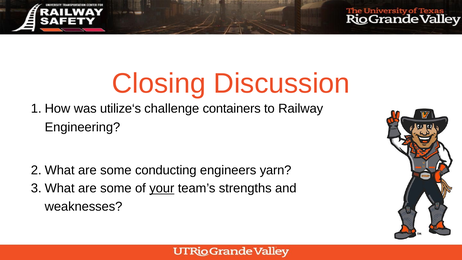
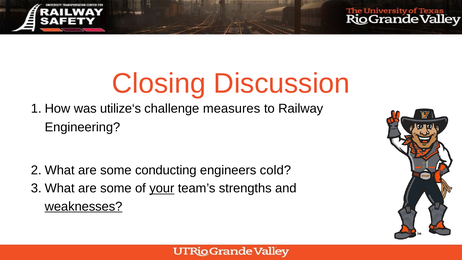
containers: containers -> measures
yarn: yarn -> cold
weaknesses underline: none -> present
